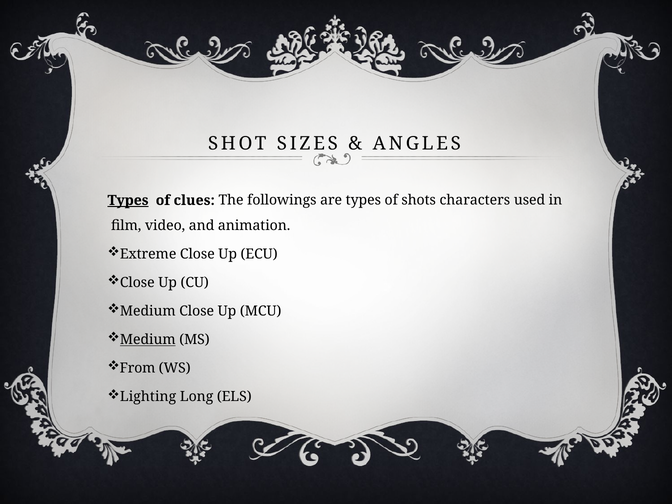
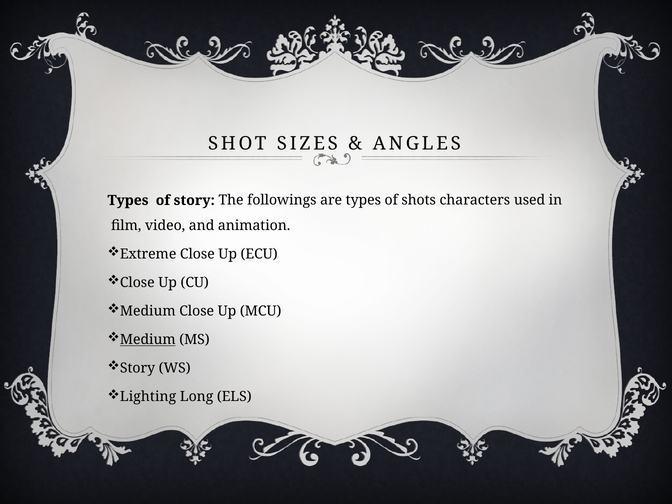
Types at (128, 200) underline: present -> none
of clues: clues -> story
From at (138, 368): From -> Story
